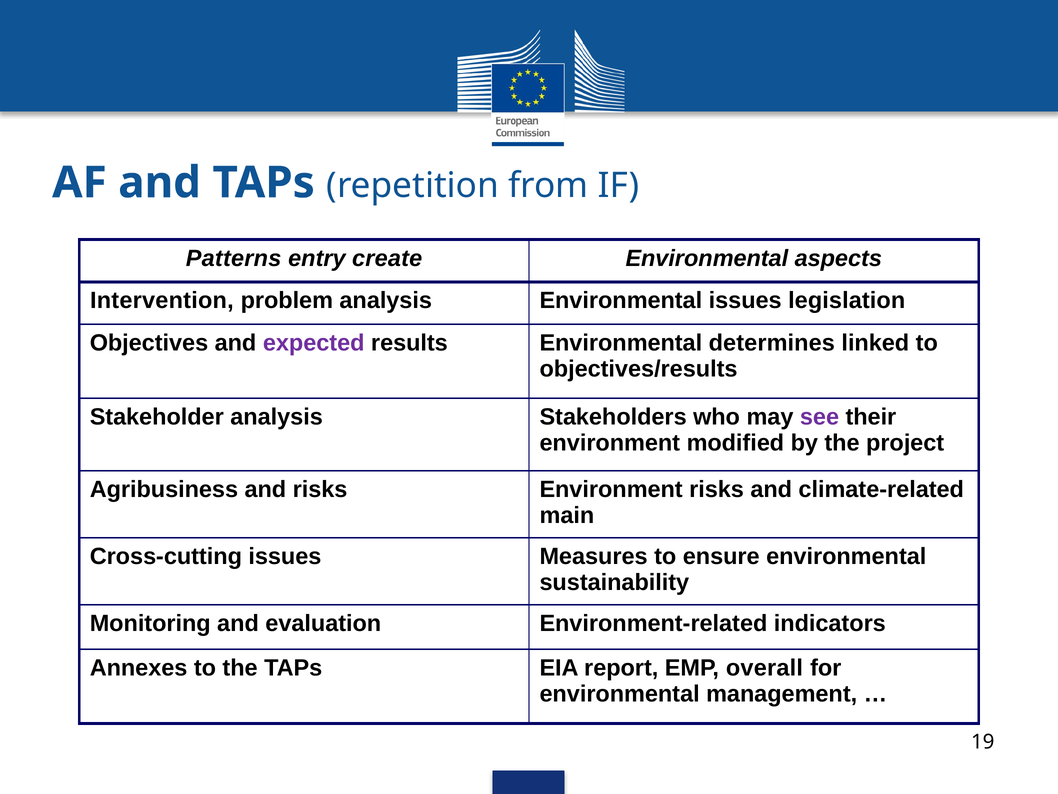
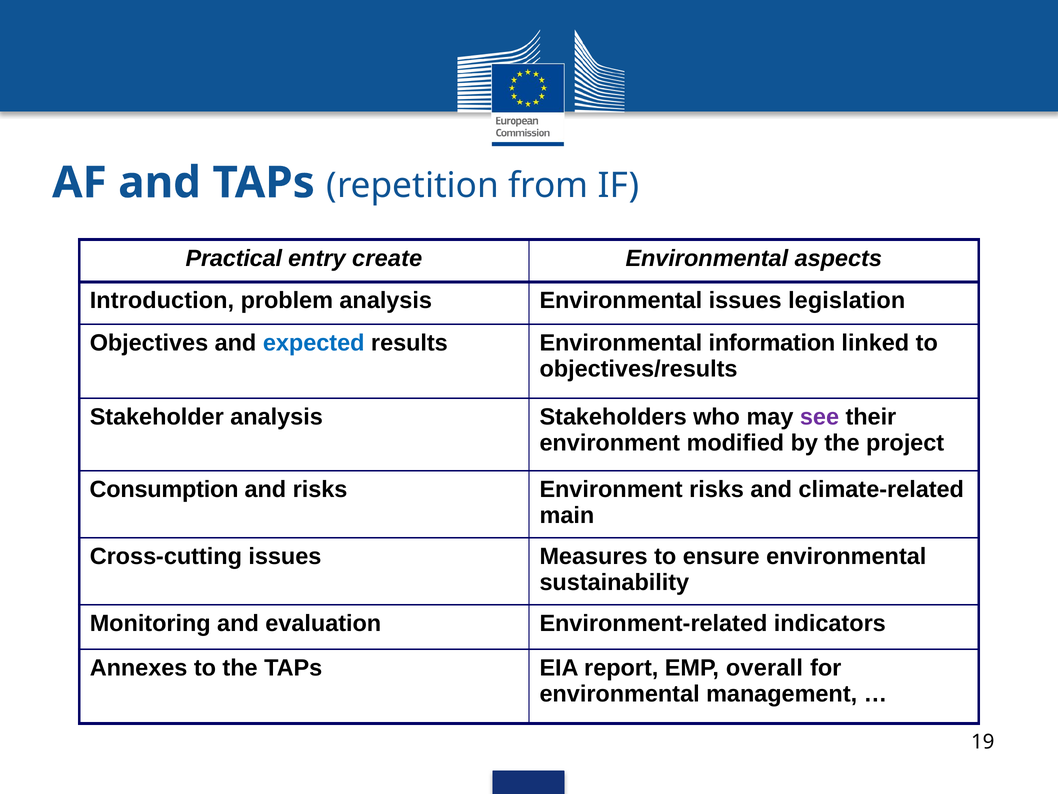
Patterns: Patterns -> Practical
Intervention: Intervention -> Introduction
expected colour: purple -> blue
determines: determines -> information
Agribusiness: Agribusiness -> Consumption
